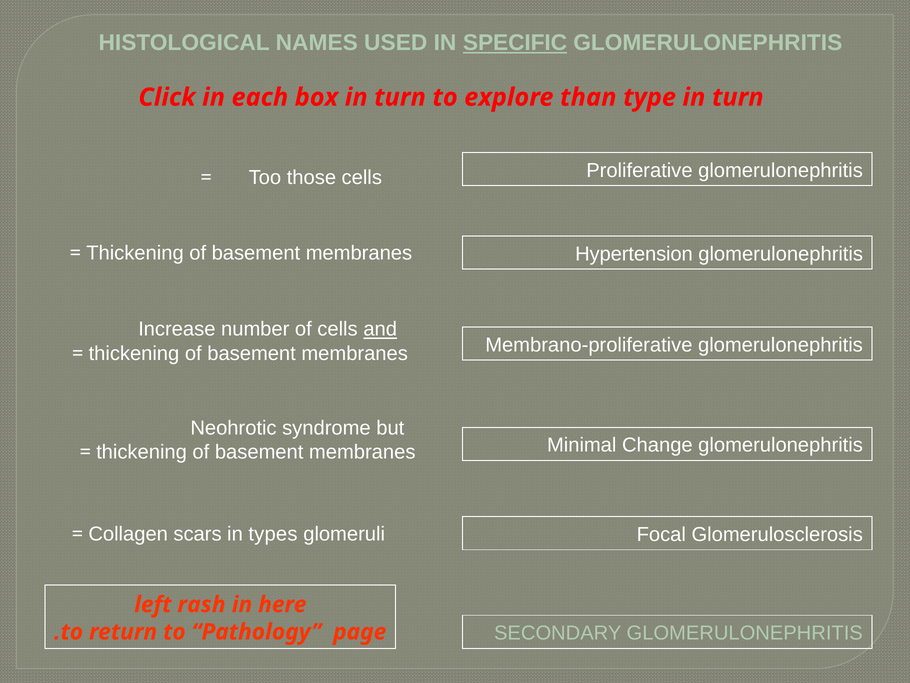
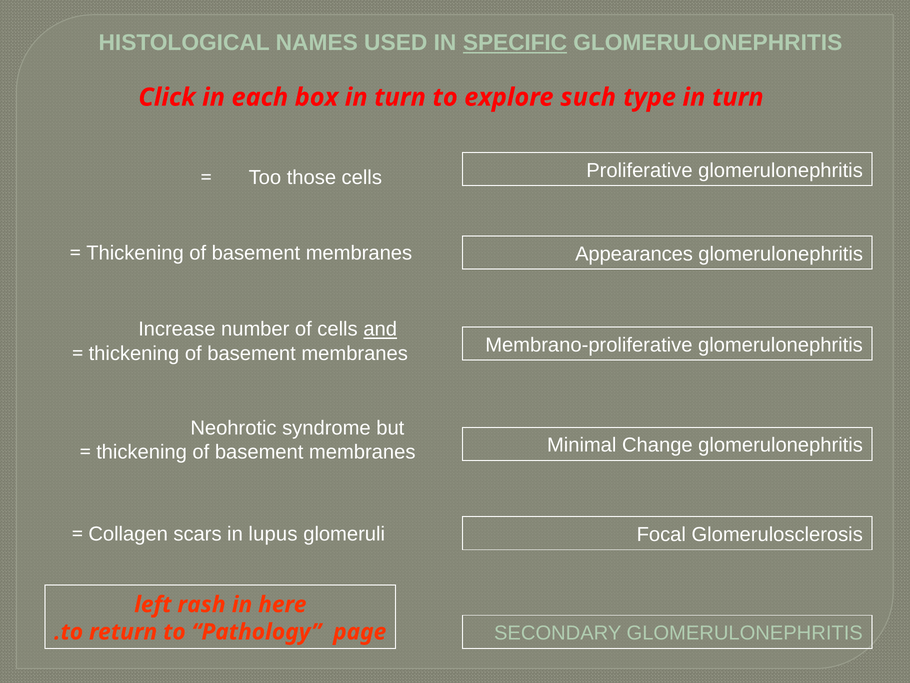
than: than -> such
Hypertension: Hypertension -> Appearances
types: types -> lupus
